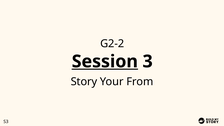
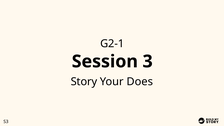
G2-2: G2-2 -> G2-1
Session underline: present -> none
From: From -> Does
